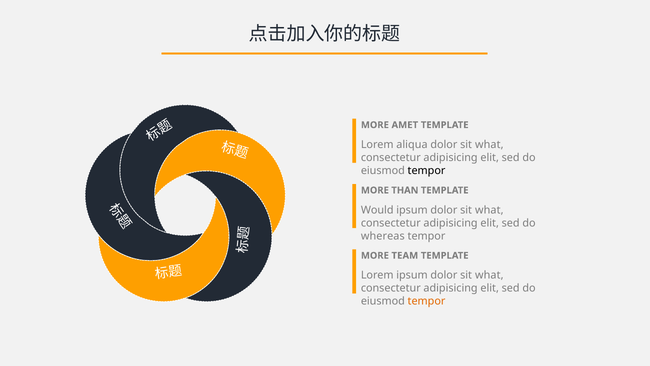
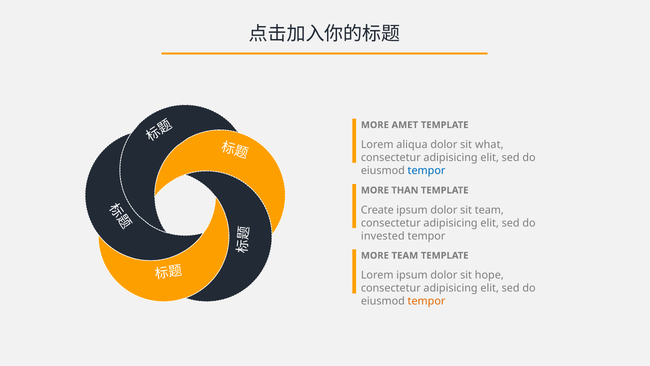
tempor at (427, 171) colour: black -> blue
Would: Would -> Create
what at (489, 210): what -> team
whereas: whereas -> invested
what at (489, 275): what -> hope
